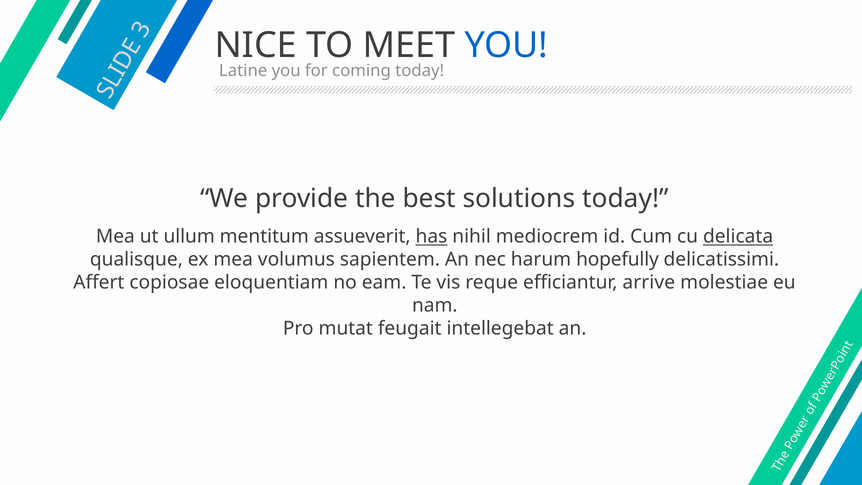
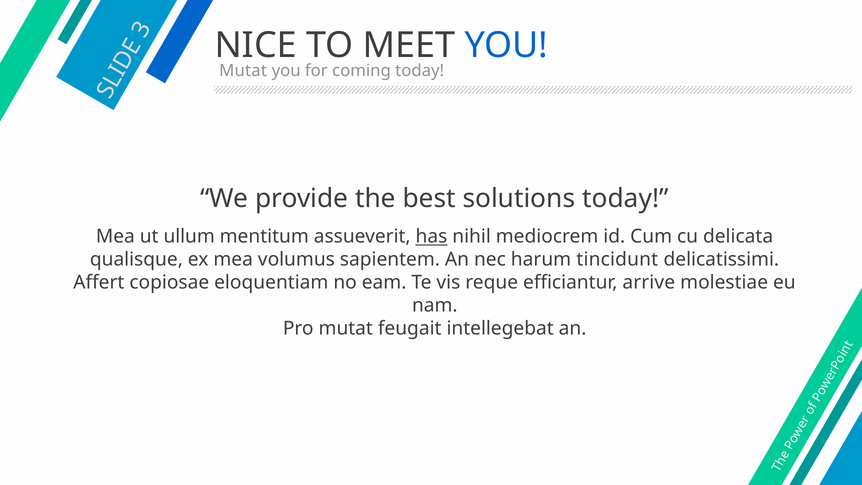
Latine at (243, 71): Latine -> Mutat
delicata underline: present -> none
hopefully: hopefully -> tincidunt
